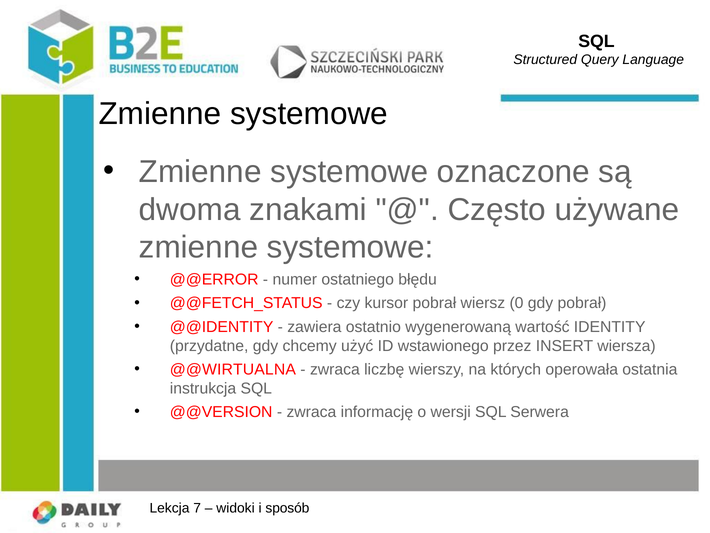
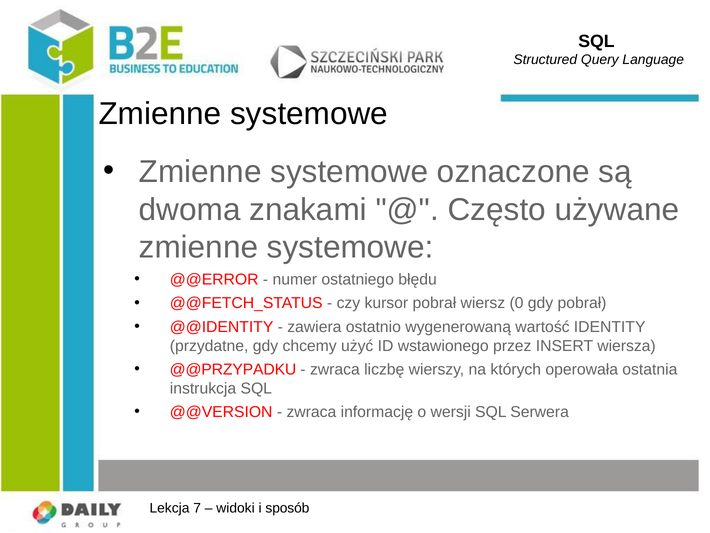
@@WIRTUALNA: @@WIRTUALNA -> @@PRZYPADKU
